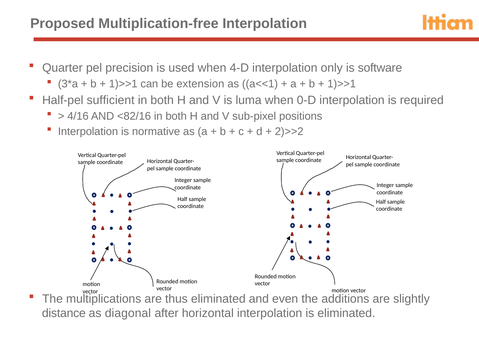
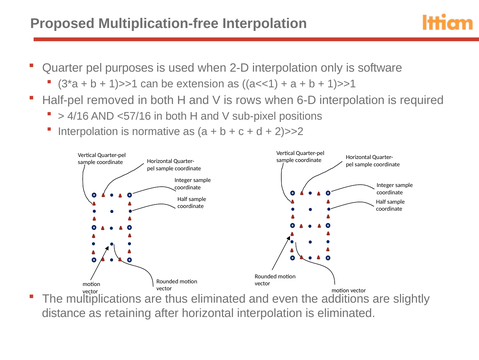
precision: precision -> purposes
4-D: 4-D -> 2-D
sufficient: sufficient -> removed
luma: luma -> rows
0-D: 0-D -> 6-D
<82/16: <82/16 -> <57/16
diagonal: diagonal -> retaining
